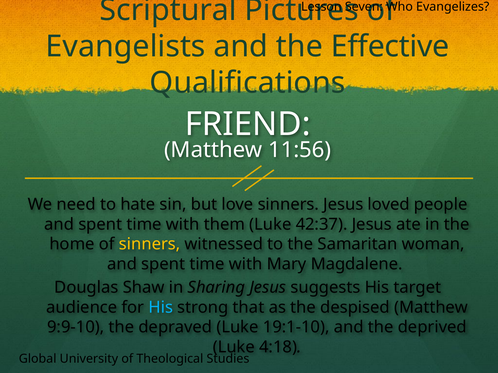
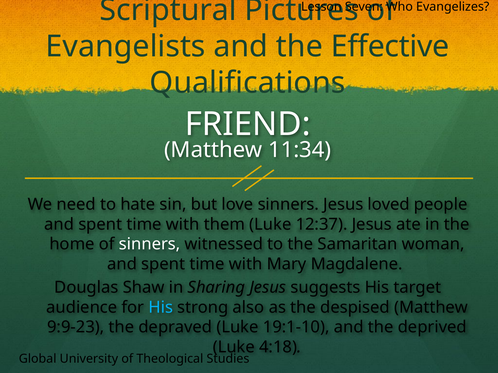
11:56: 11:56 -> 11:34
42:37: 42:37 -> 12:37
sinners at (150, 245) colour: yellow -> white
that: that -> also
9:9-10: 9:9-10 -> 9:9-23
